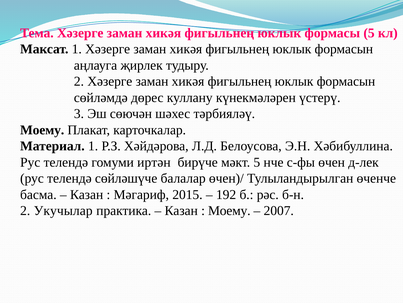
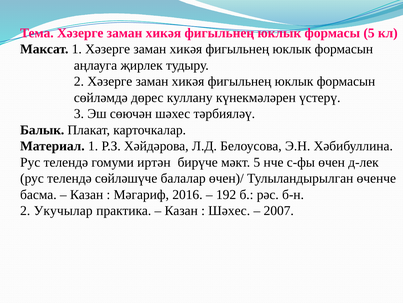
Моему at (42, 130): Моему -> Балык
2015: 2015 -> 2016
Моему at (229, 210): Моему -> Шәхес
